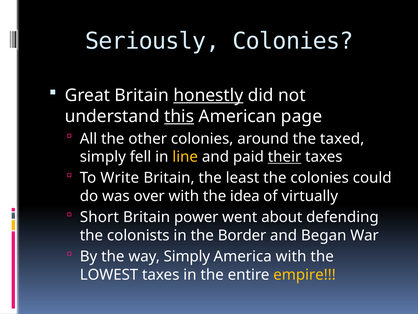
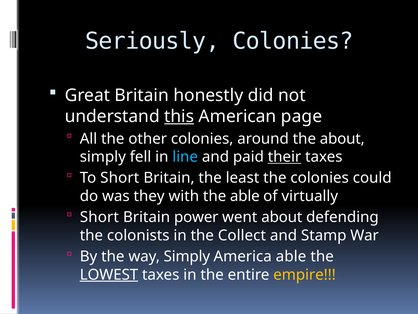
honestly underline: present -> none
the taxed: taxed -> about
line colour: yellow -> light blue
To Write: Write -> Short
over: over -> they
the idea: idea -> able
Border: Border -> Collect
Began: Began -> Stamp
America with: with -> able
LOWEST underline: none -> present
